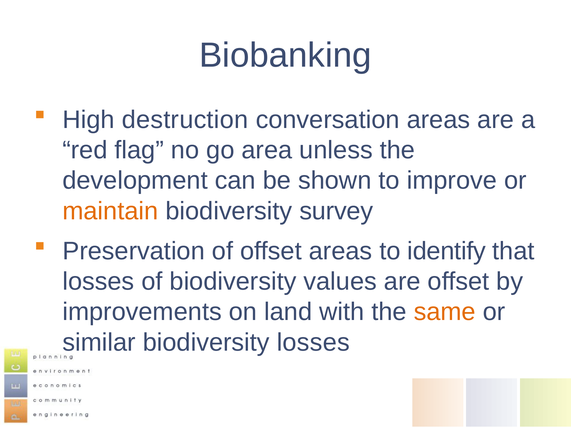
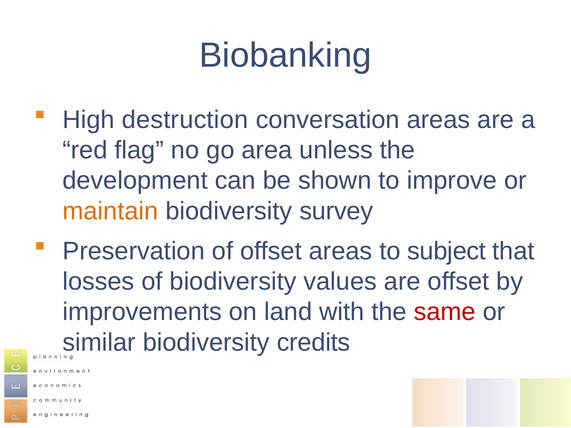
identify: identify -> subject
same colour: orange -> red
biodiversity losses: losses -> credits
